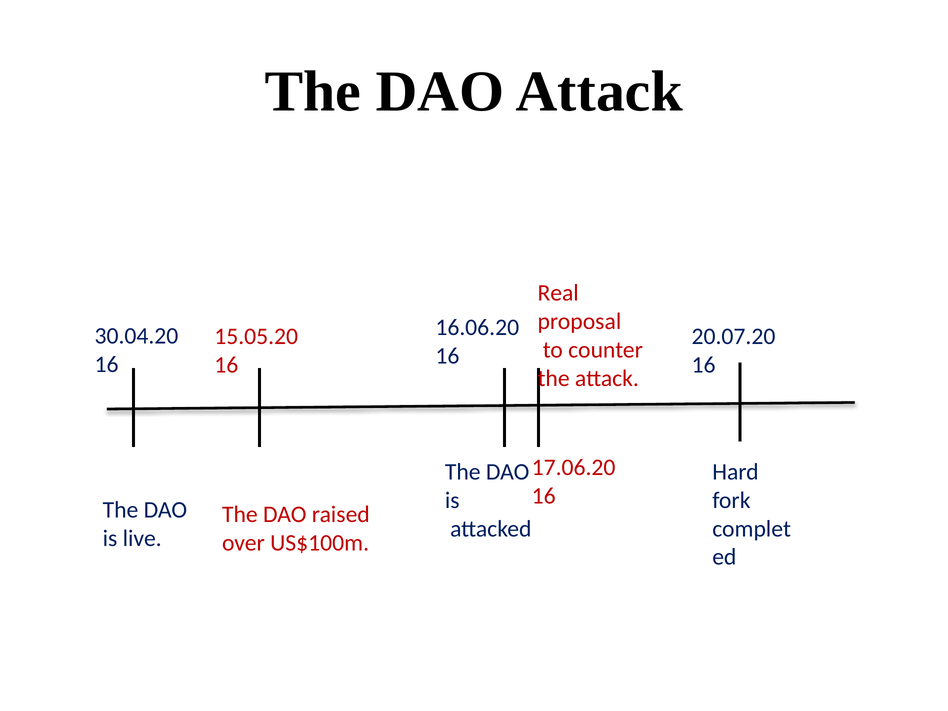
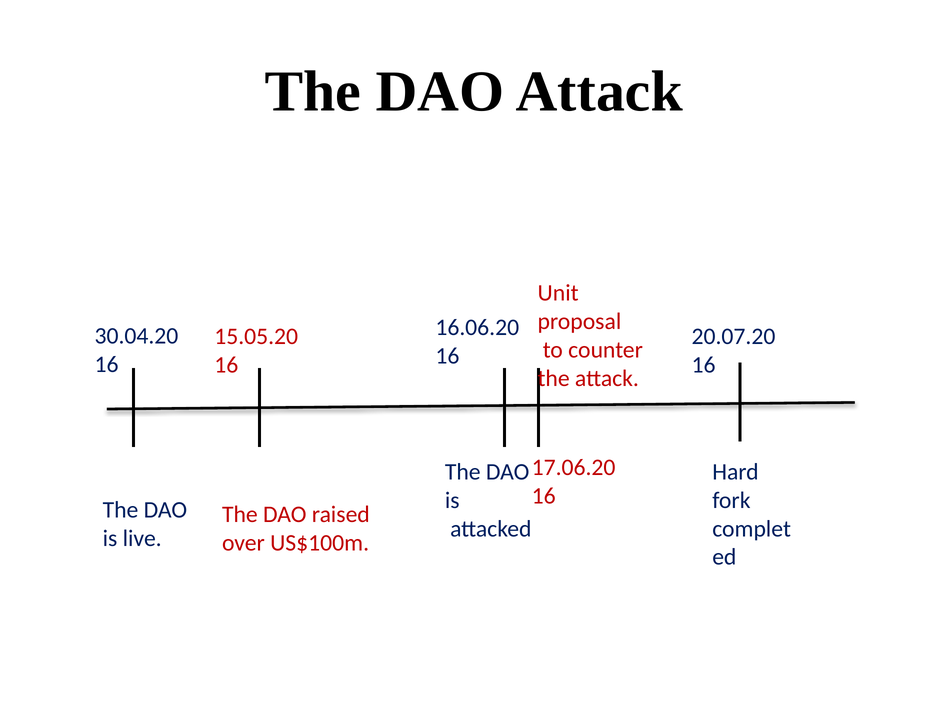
Real: Real -> Unit
